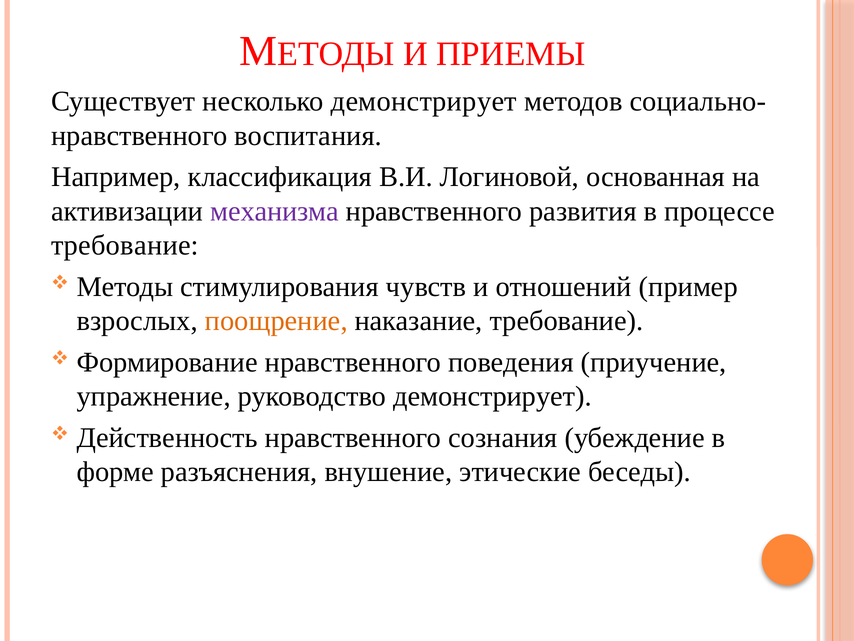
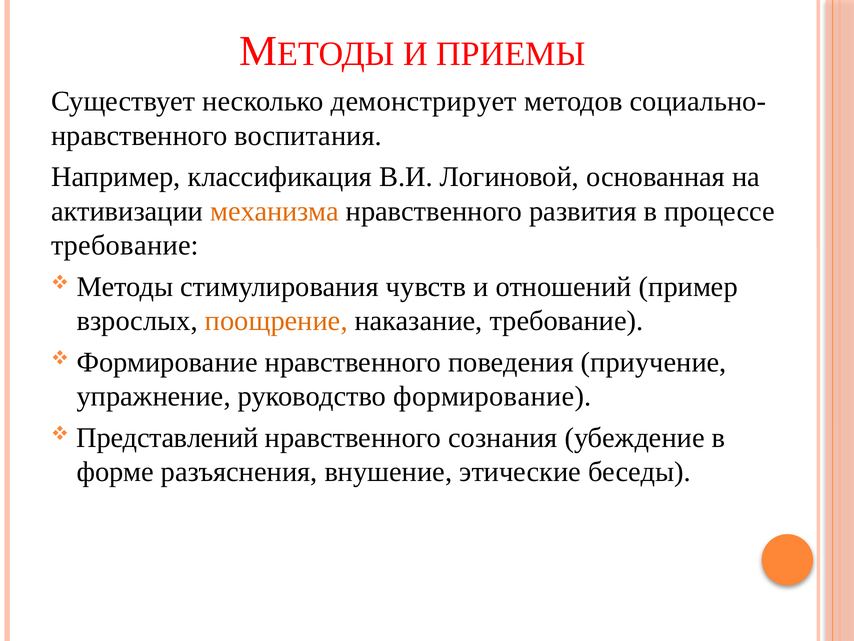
механизма colour: purple -> orange
руководство демонстрирует: демонстрирует -> формирование
Действенность: Действенность -> Представлений
